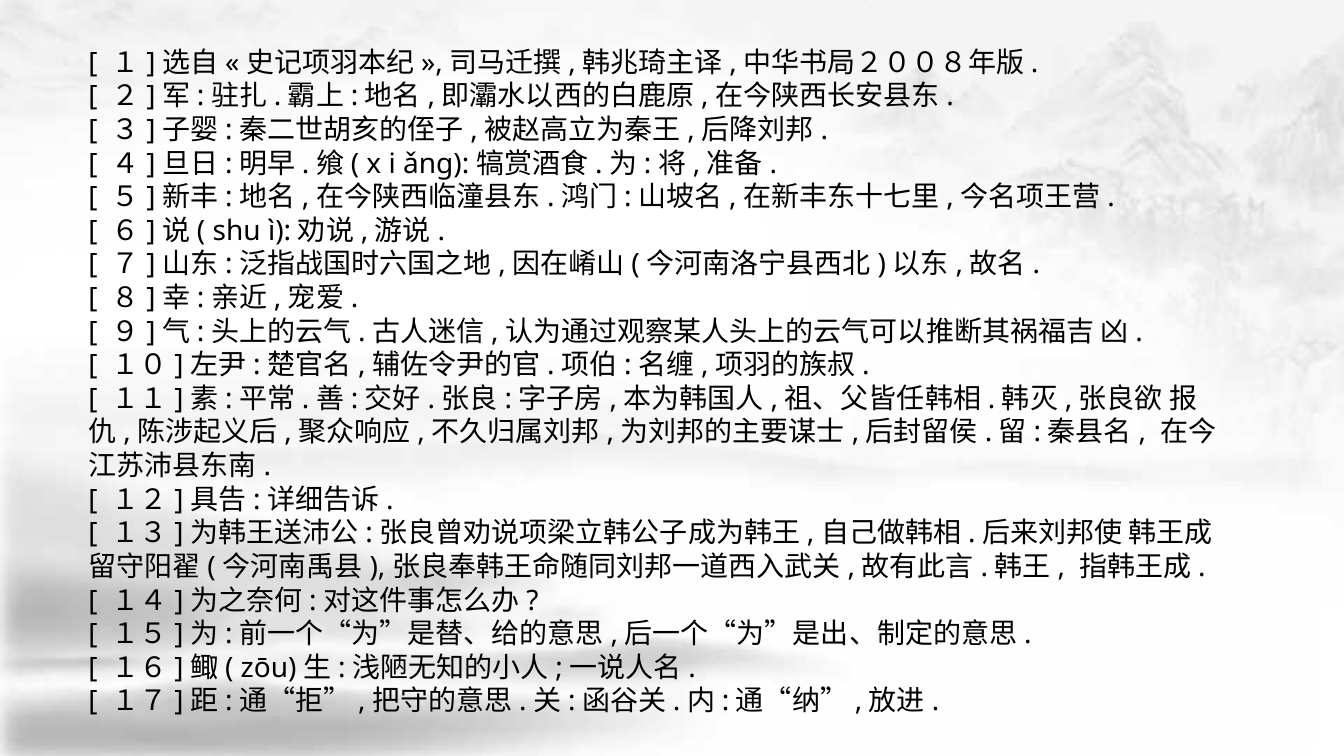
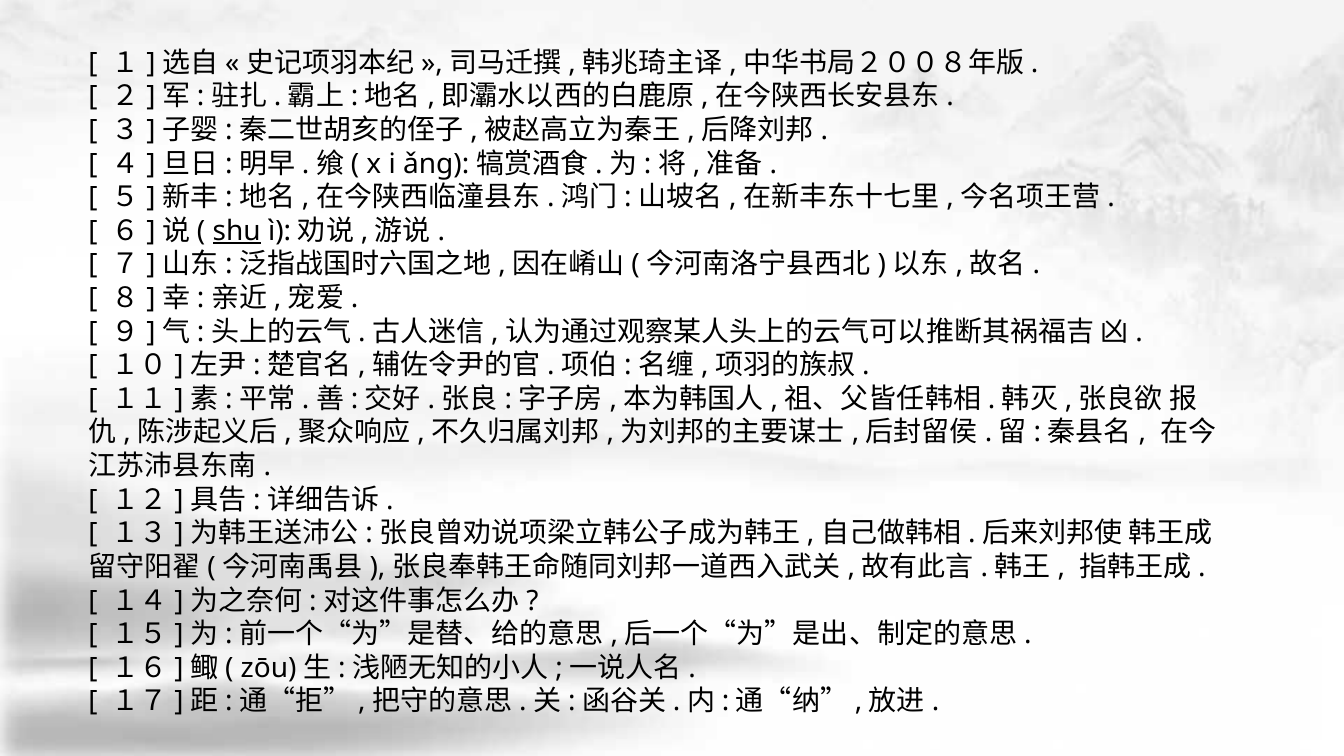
shu underline: none -> present
